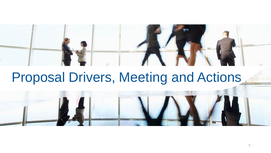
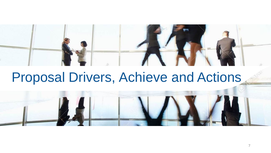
Meeting: Meeting -> Achieve
